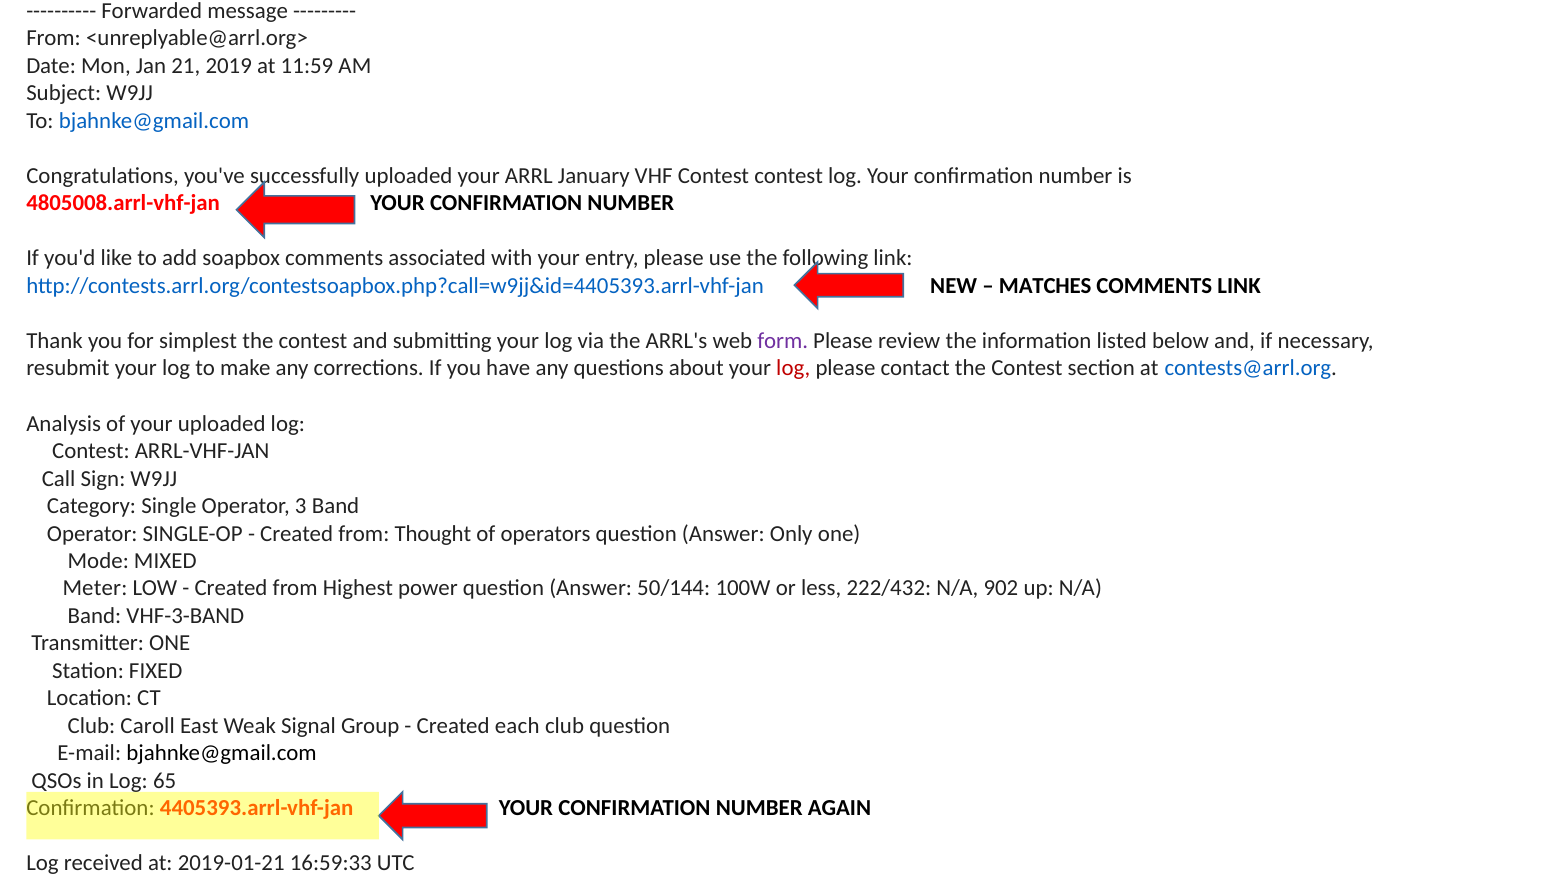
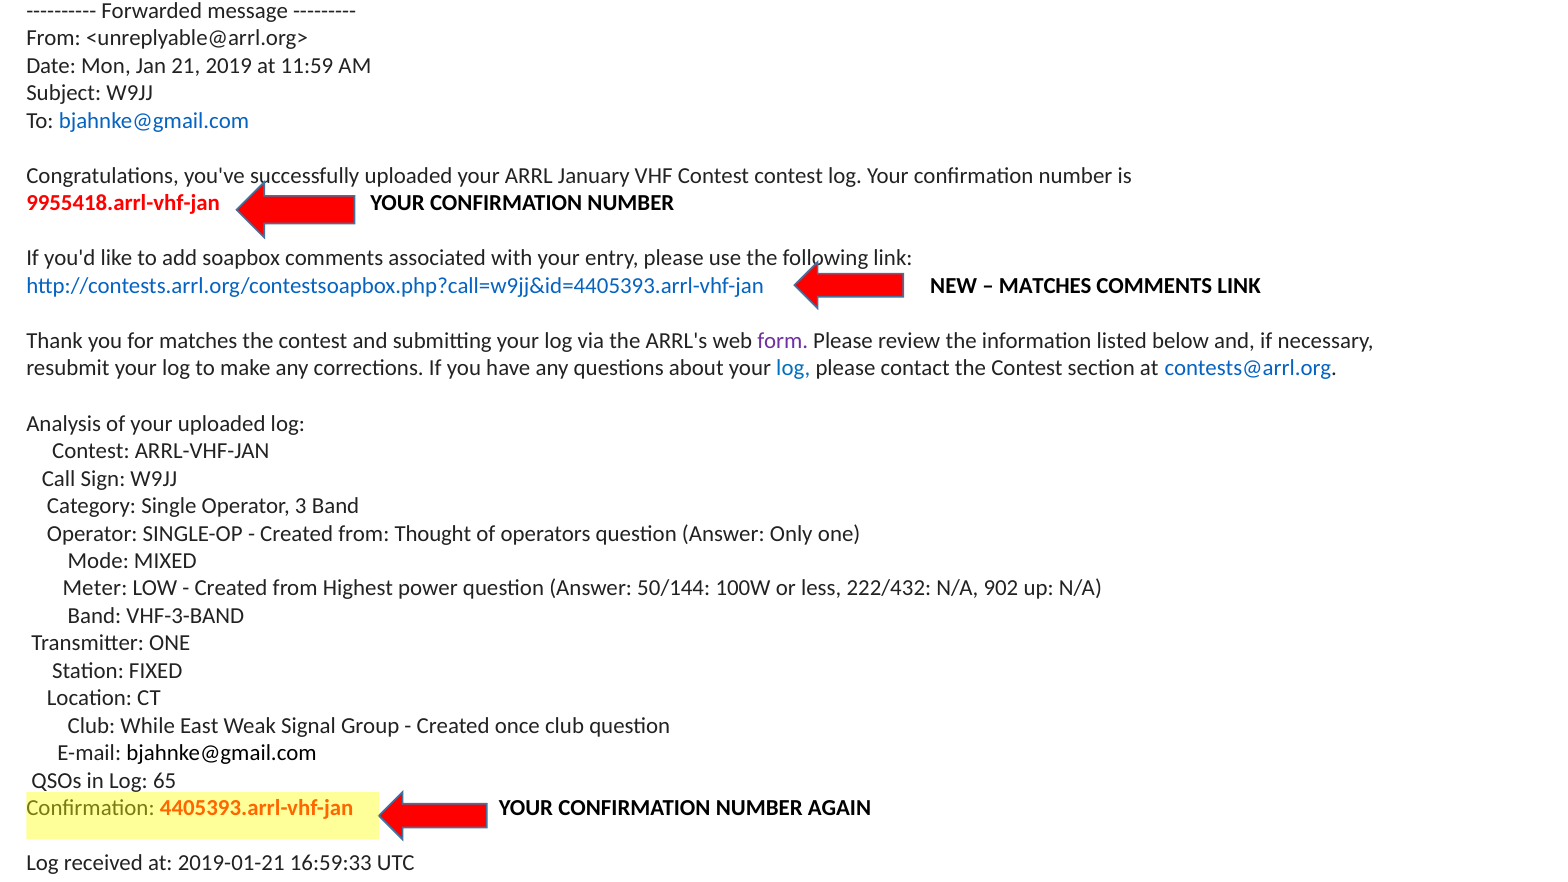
4805008.arrl-vhf-jan: 4805008.arrl-vhf-jan -> 9955418.arrl-vhf-jan
for simplest: simplest -> matches
log at (793, 368) colour: red -> blue
Caroll: Caroll -> While
each: each -> once
